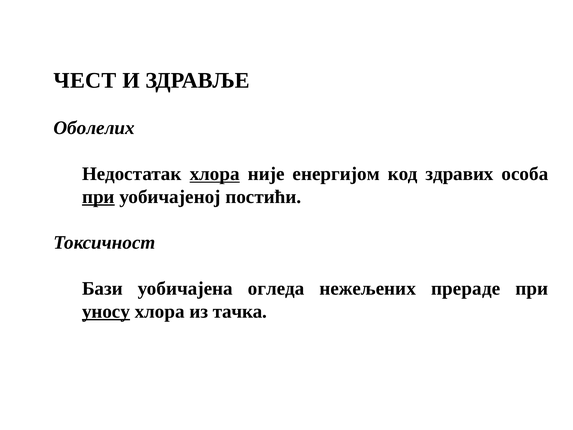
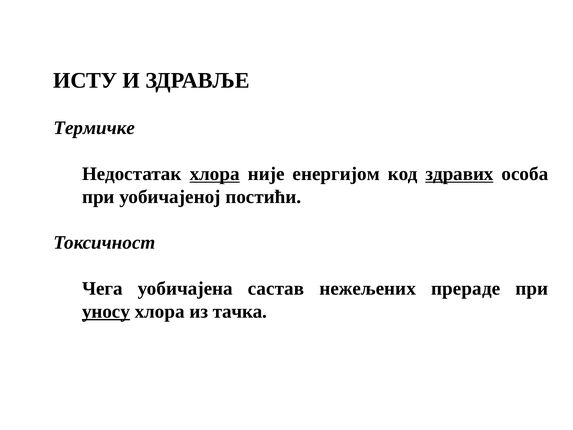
ЧЕСТ: ЧЕСТ -> ИСТУ
Оболелих: Оболелих -> Термичке
здравих underline: none -> present
при at (98, 197) underline: present -> none
Бази: Бази -> Чега
огледа: огледа -> састав
